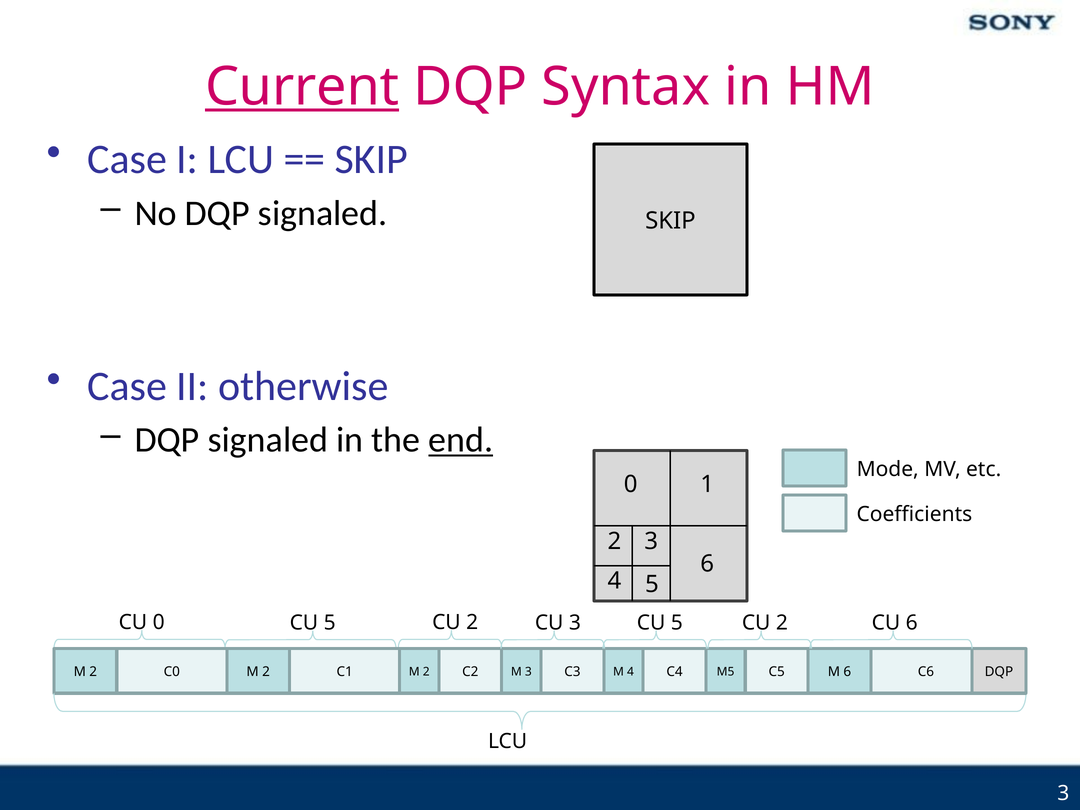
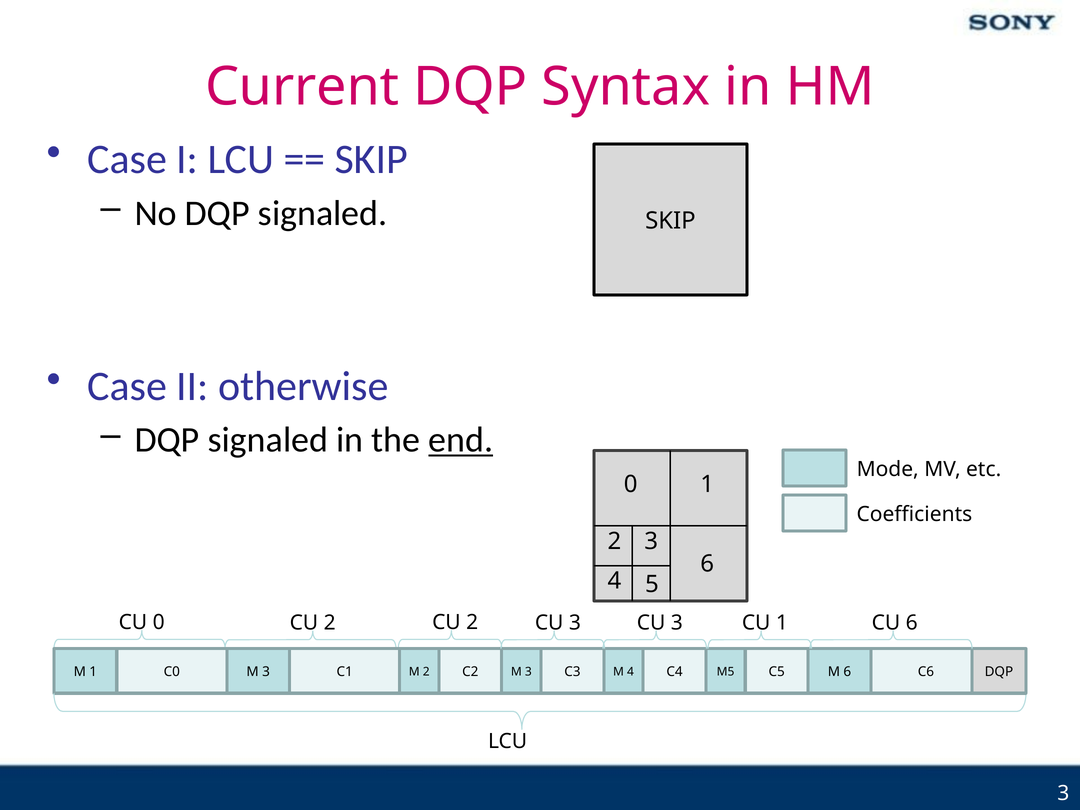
Current underline: present -> none
0 CU 5: 5 -> 2
3 CU 5: 5 -> 3
2 at (782, 623): 2 -> 1
2 at (93, 672): 2 -> 1
2 at (266, 672): 2 -> 3
